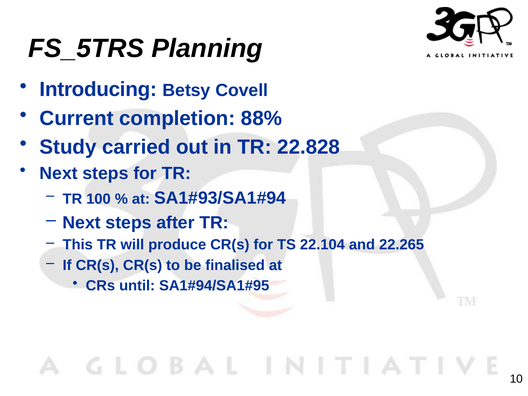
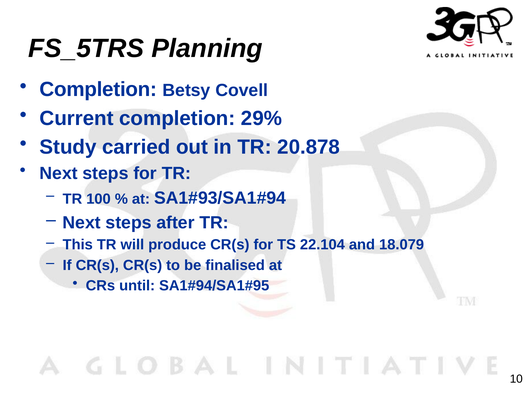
Introducing at (98, 90): Introducing -> Completion
88%: 88% -> 29%
22.828: 22.828 -> 20.878
22.265: 22.265 -> 18.079
